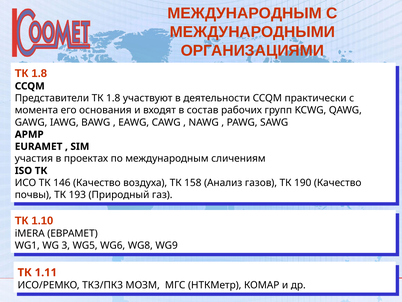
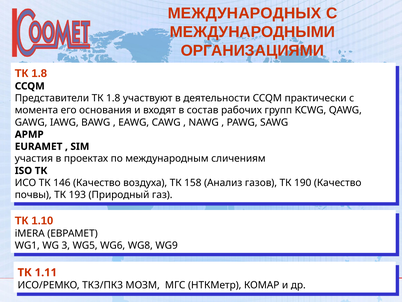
МЕЖДУНАРОДНЫМ at (245, 13): МЕЖДУНАРОДНЫМ -> МЕЖДУНАРОДНЫХ
